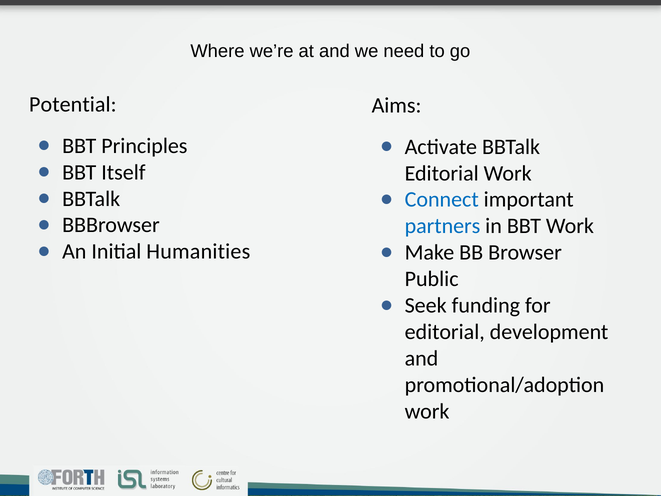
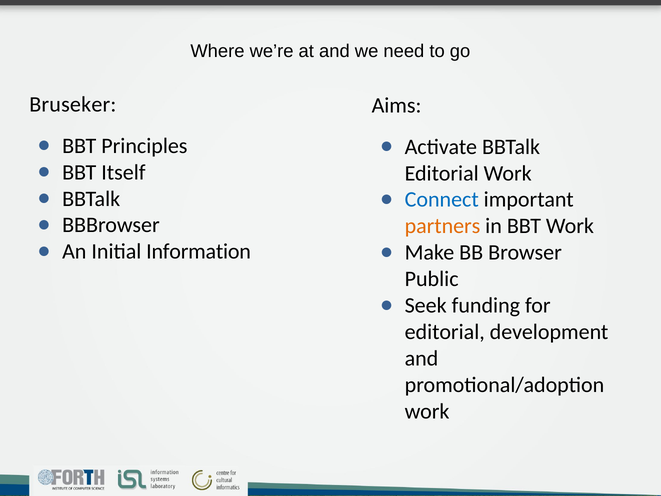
Potential: Potential -> Bruseker
partners colour: blue -> orange
Humanities: Humanities -> Information
